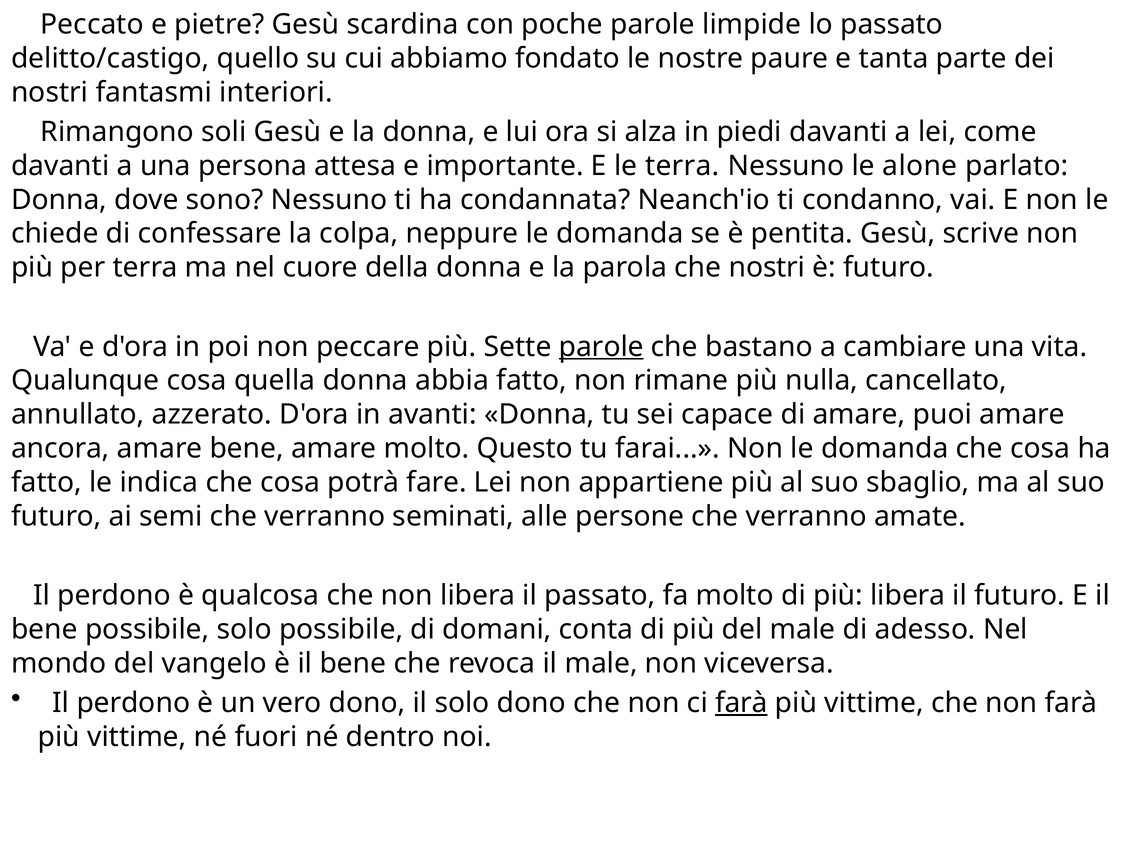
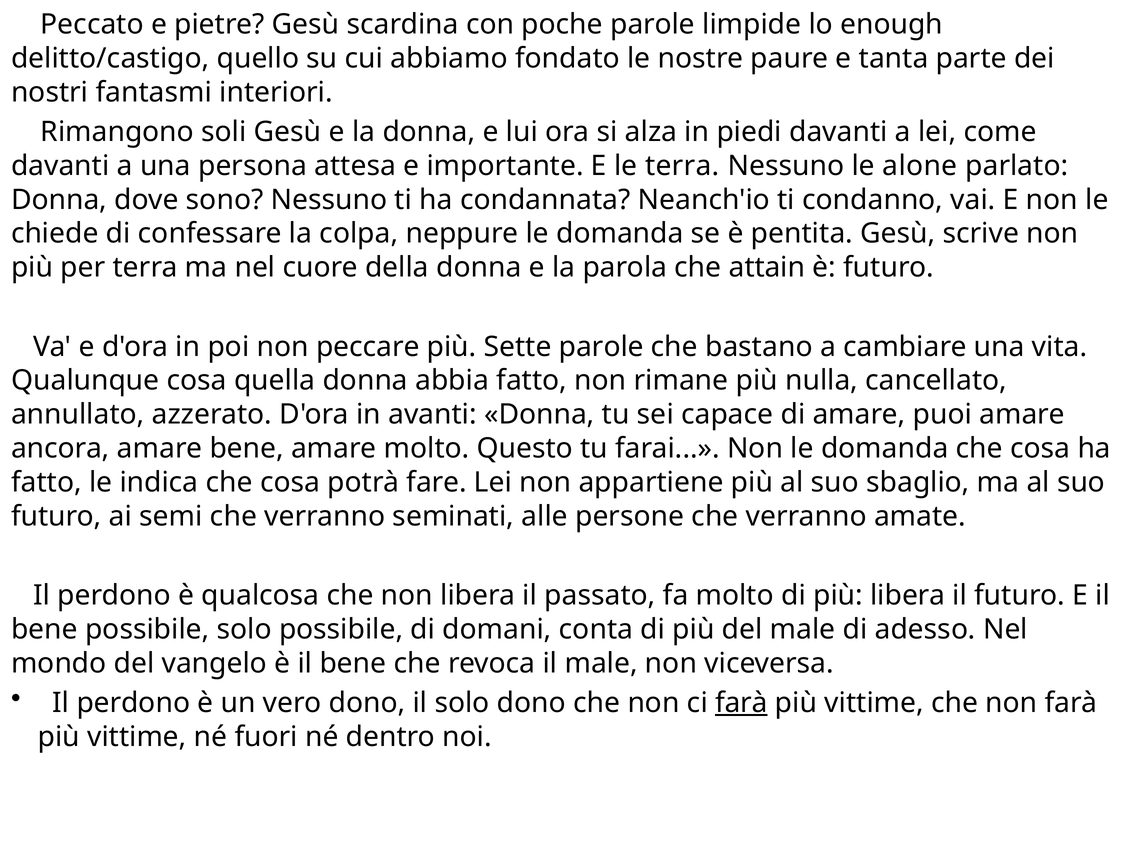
lo passato: passato -> enough
che nostri: nostri -> attain
parole at (601, 347) underline: present -> none
